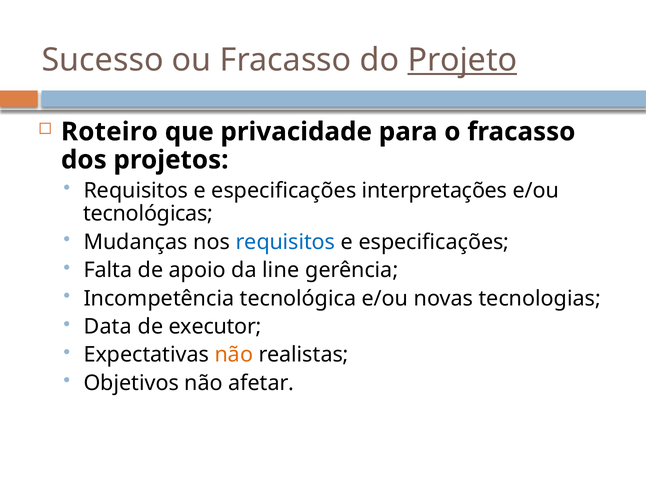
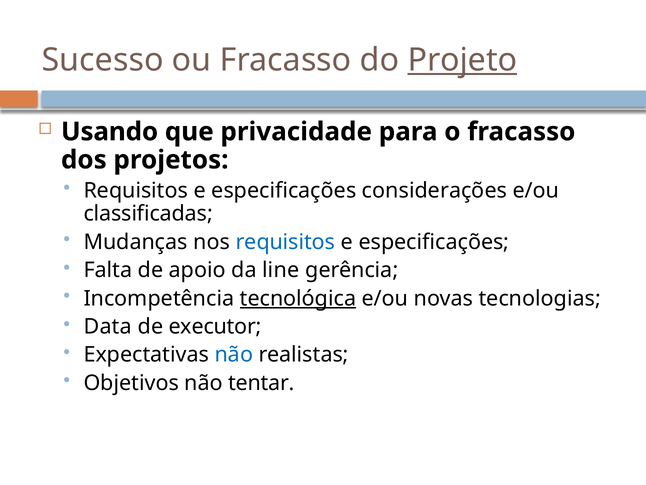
Roteiro: Roteiro -> Usando
interpretações: interpretações -> considerações
tecnológicas: tecnológicas -> classificadas
tecnológica underline: none -> present
não at (234, 354) colour: orange -> blue
afetar: afetar -> tentar
